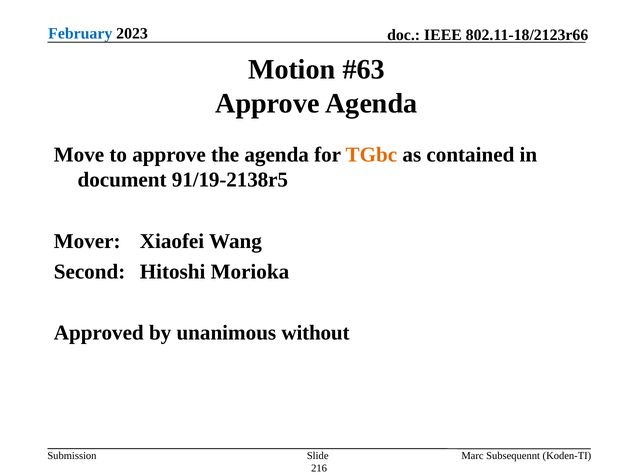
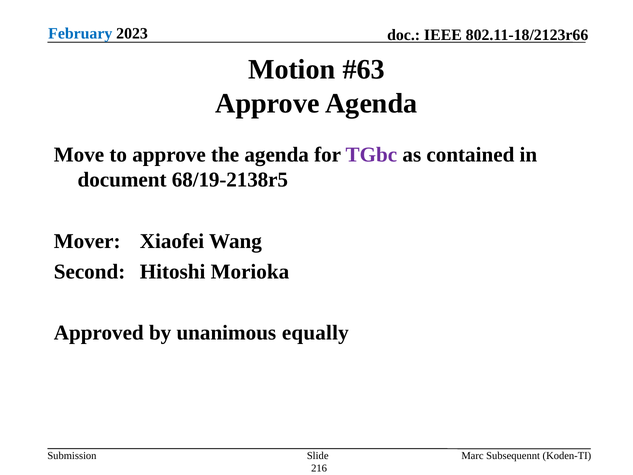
TGbc colour: orange -> purple
91/19-2138r5: 91/19-2138r5 -> 68/19-2138r5
without: without -> equally
